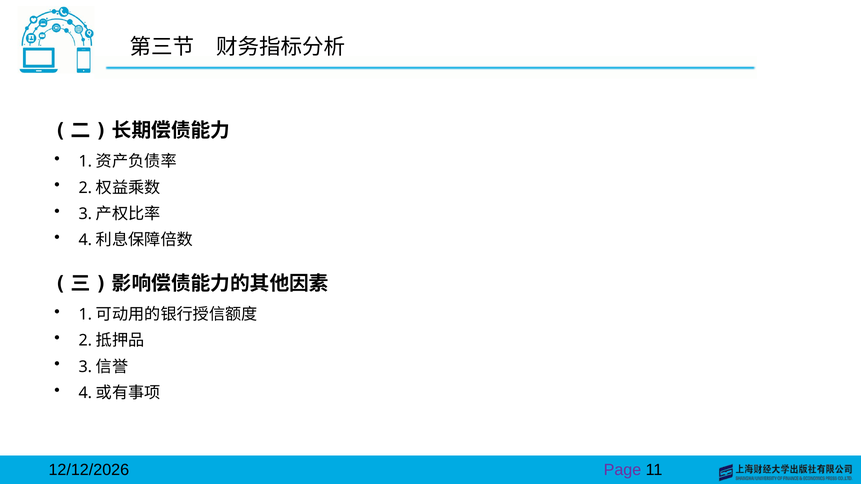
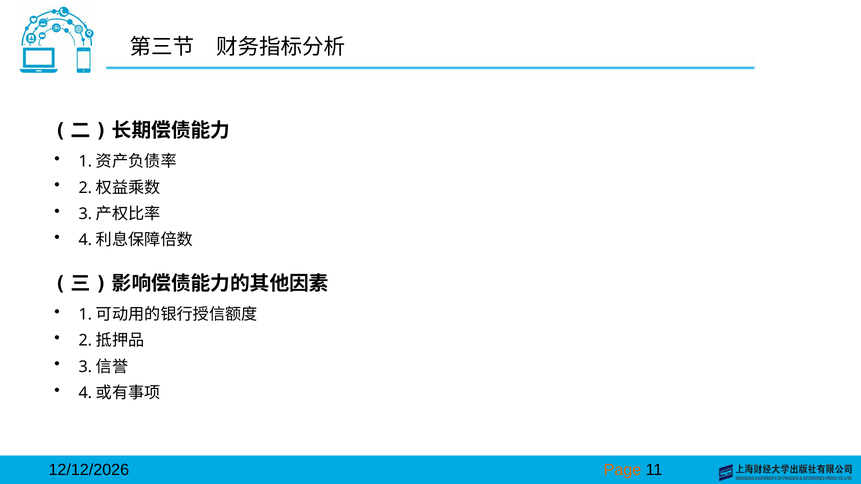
Page colour: purple -> orange
